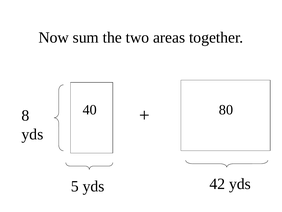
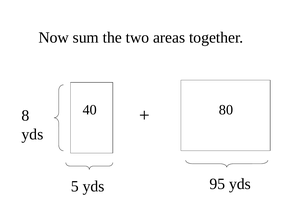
42: 42 -> 95
